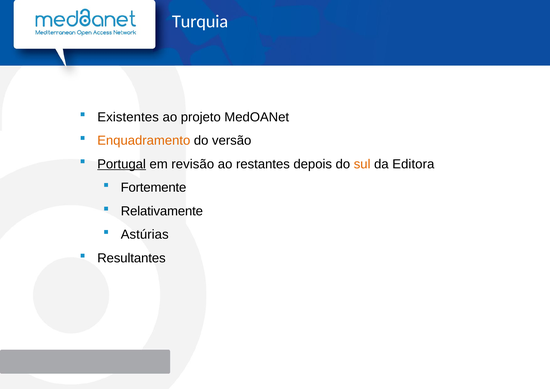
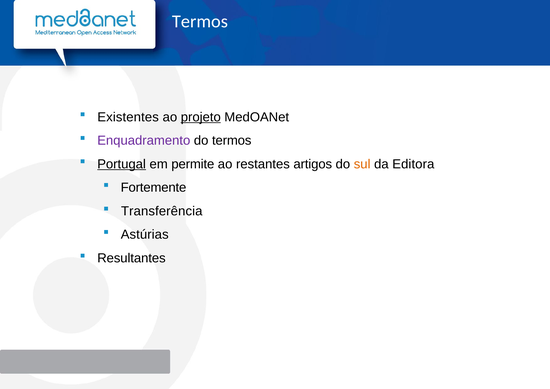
Turquia at (200, 21): Turquia -> Termos
projeto underline: none -> present
Enquadramento colour: orange -> purple
do versão: versão -> termos
revisão: revisão -> permite
depois: depois -> artigos
Relativamente: Relativamente -> Transferência
